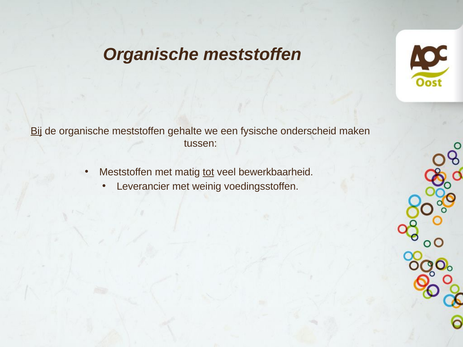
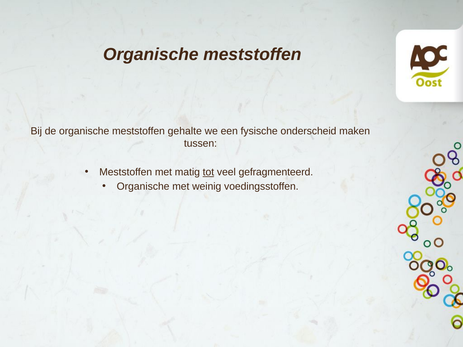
Bij underline: present -> none
bewerkbaarheid: bewerkbaarheid -> gefragmenteerd
Leverancier at (143, 187): Leverancier -> Organische
